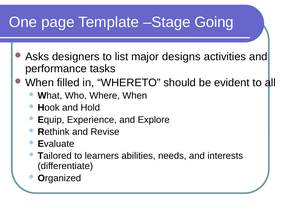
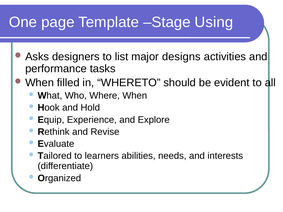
Going: Going -> Using
